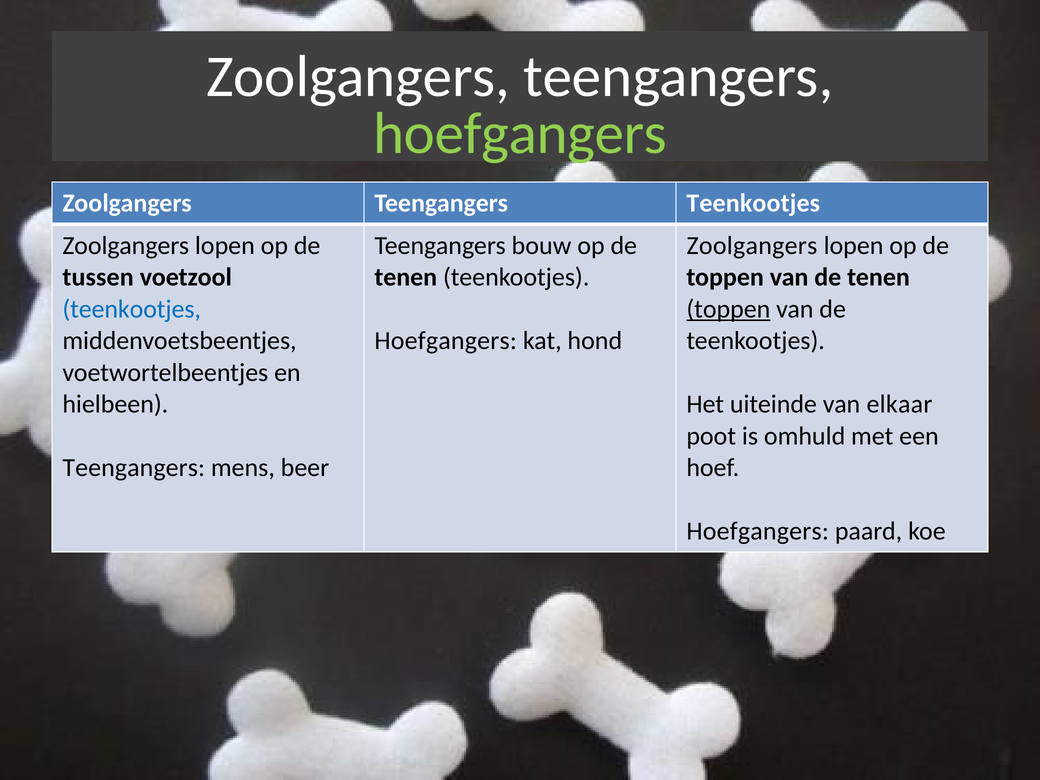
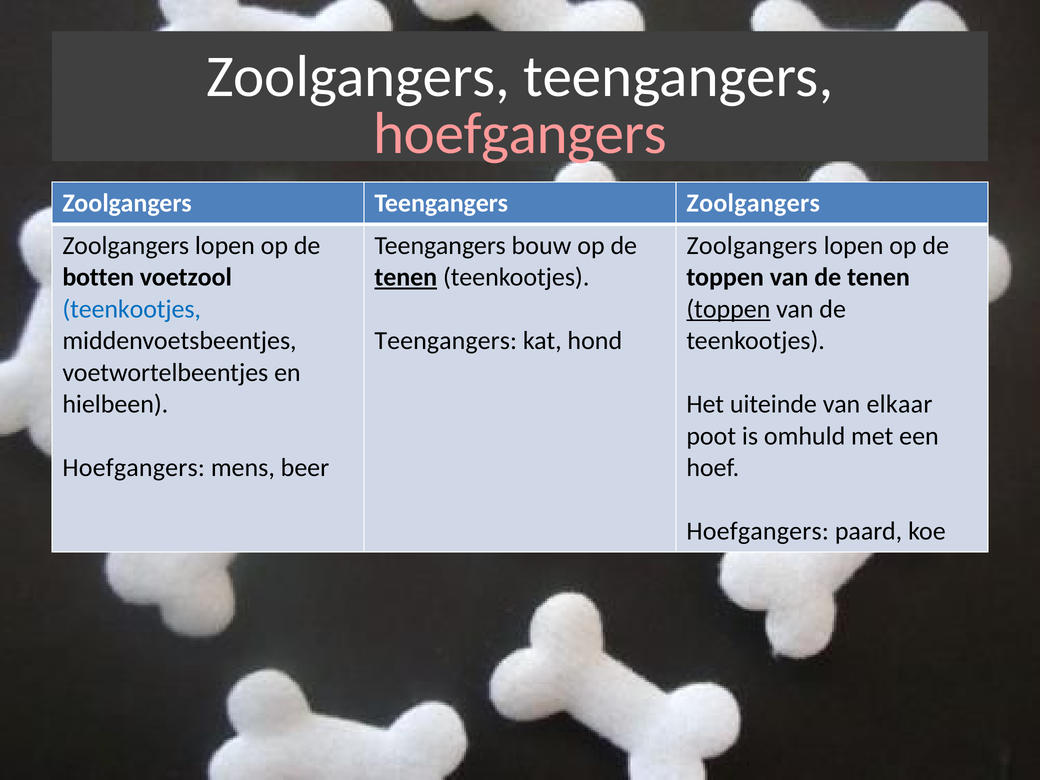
hoefgangers at (520, 134) colour: light green -> pink
Teengangers Teenkootjes: Teenkootjes -> Zoolgangers
tussen: tussen -> botten
tenen at (406, 277) underline: none -> present
Hoefgangers at (446, 341): Hoefgangers -> Teengangers
Teengangers at (134, 468): Teengangers -> Hoefgangers
